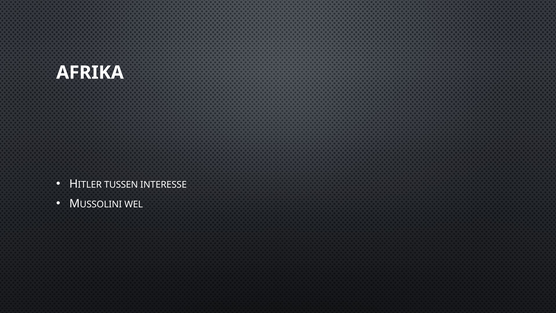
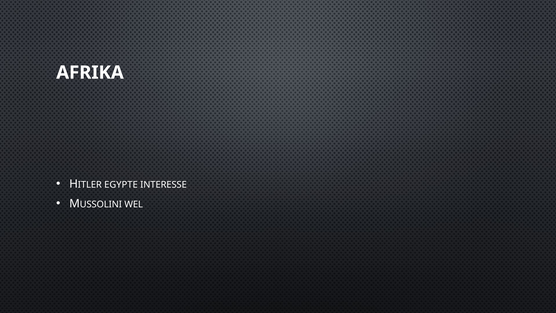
TUSSEN: TUSSEN -> EGYPTE
